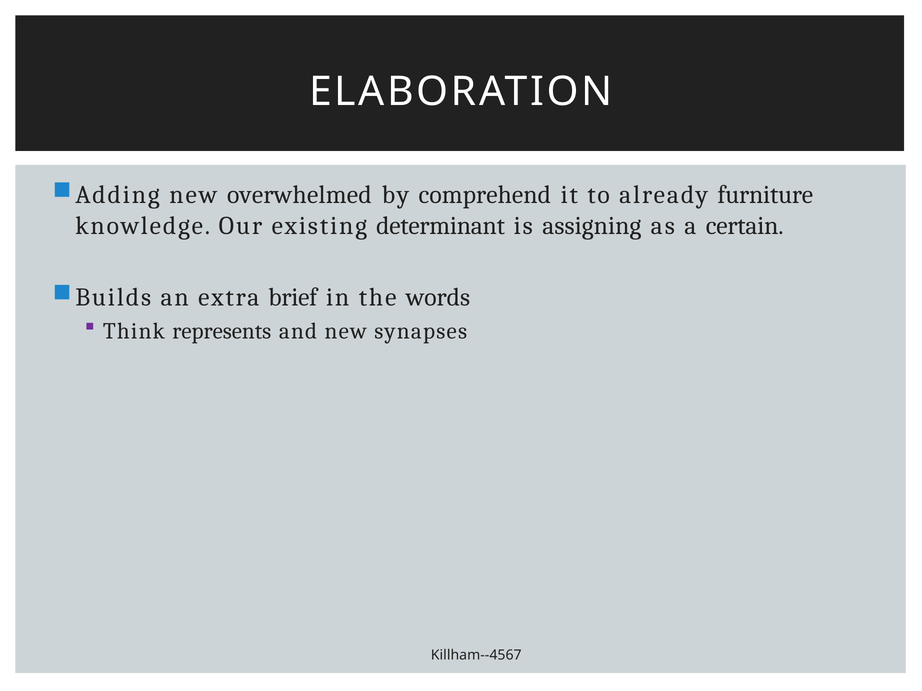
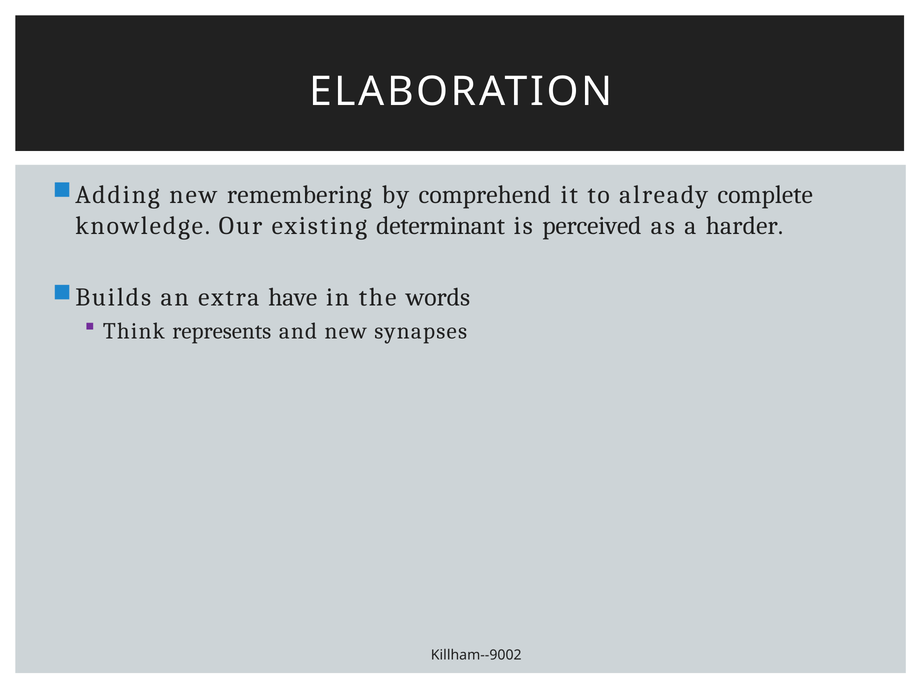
overwhelmed: overwhelmed -> remembering
furniture: furniture -> complete
assigning: assigning -> perceived
certain: certain -> harder
brief: brief -> have
Killham--4567: Killham--4567 -> Killham--9002
